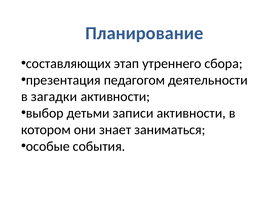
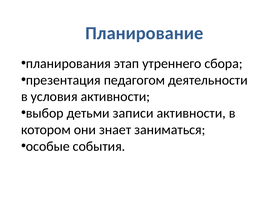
составляющих: составляющих -> планирования
загадки: загадки -> условия
